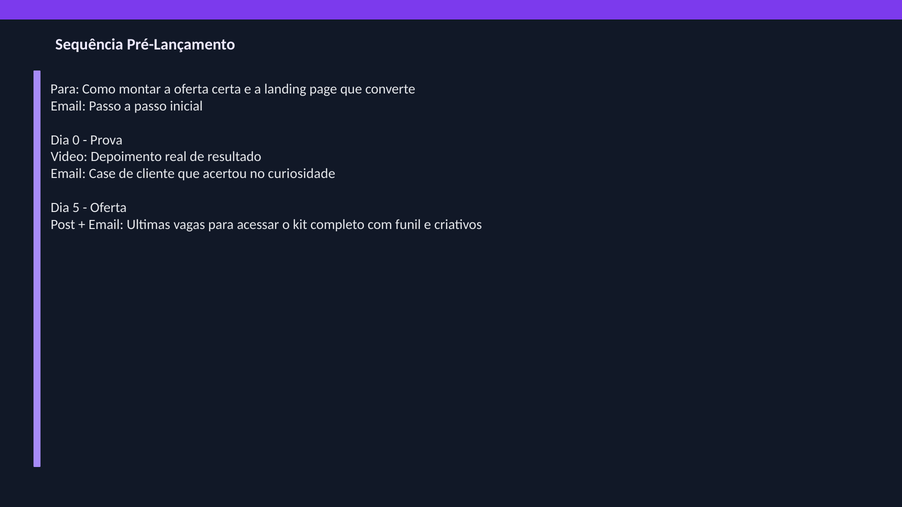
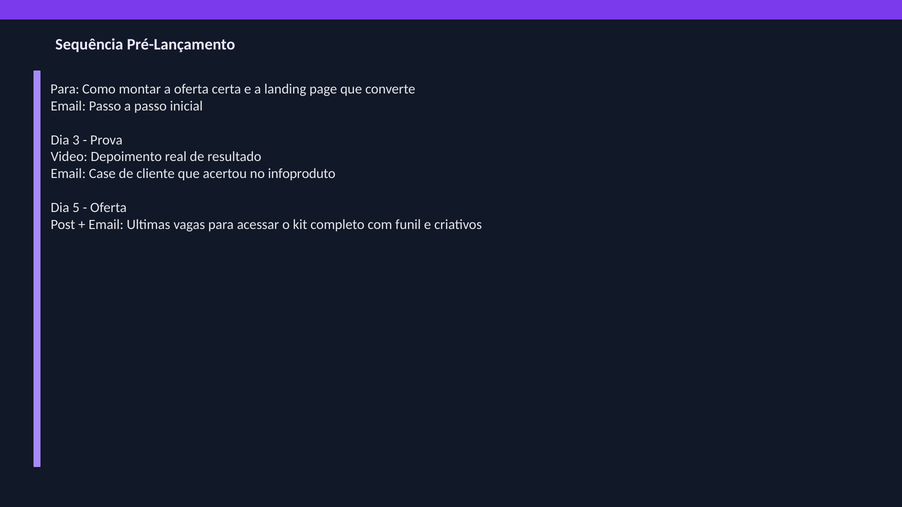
0: 0 -> 3
curiosidade: curiosidade -> infoproduto
